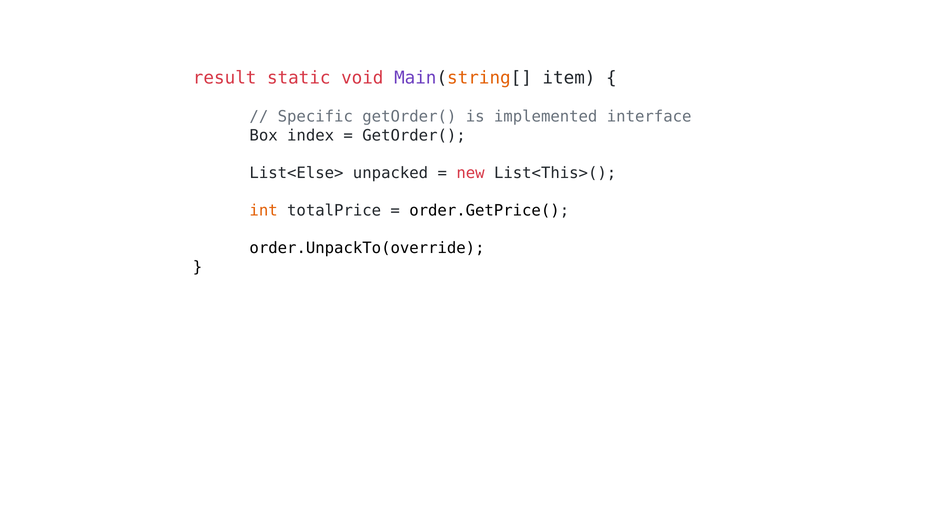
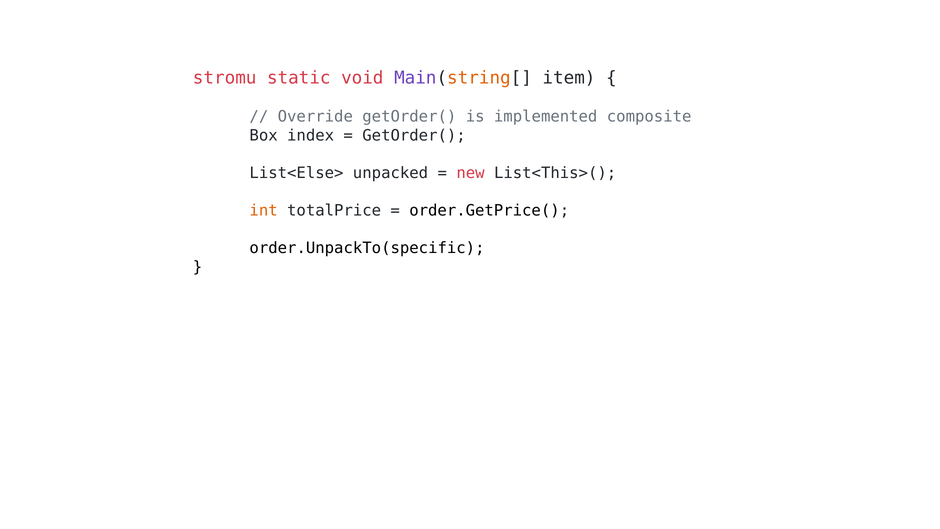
result: result -> stromu
Specific: Specific -> Override
interface: interface -> composite
order.UnpackTo(override: order.UnpackTo(override -> order.UnpackTo(specific
